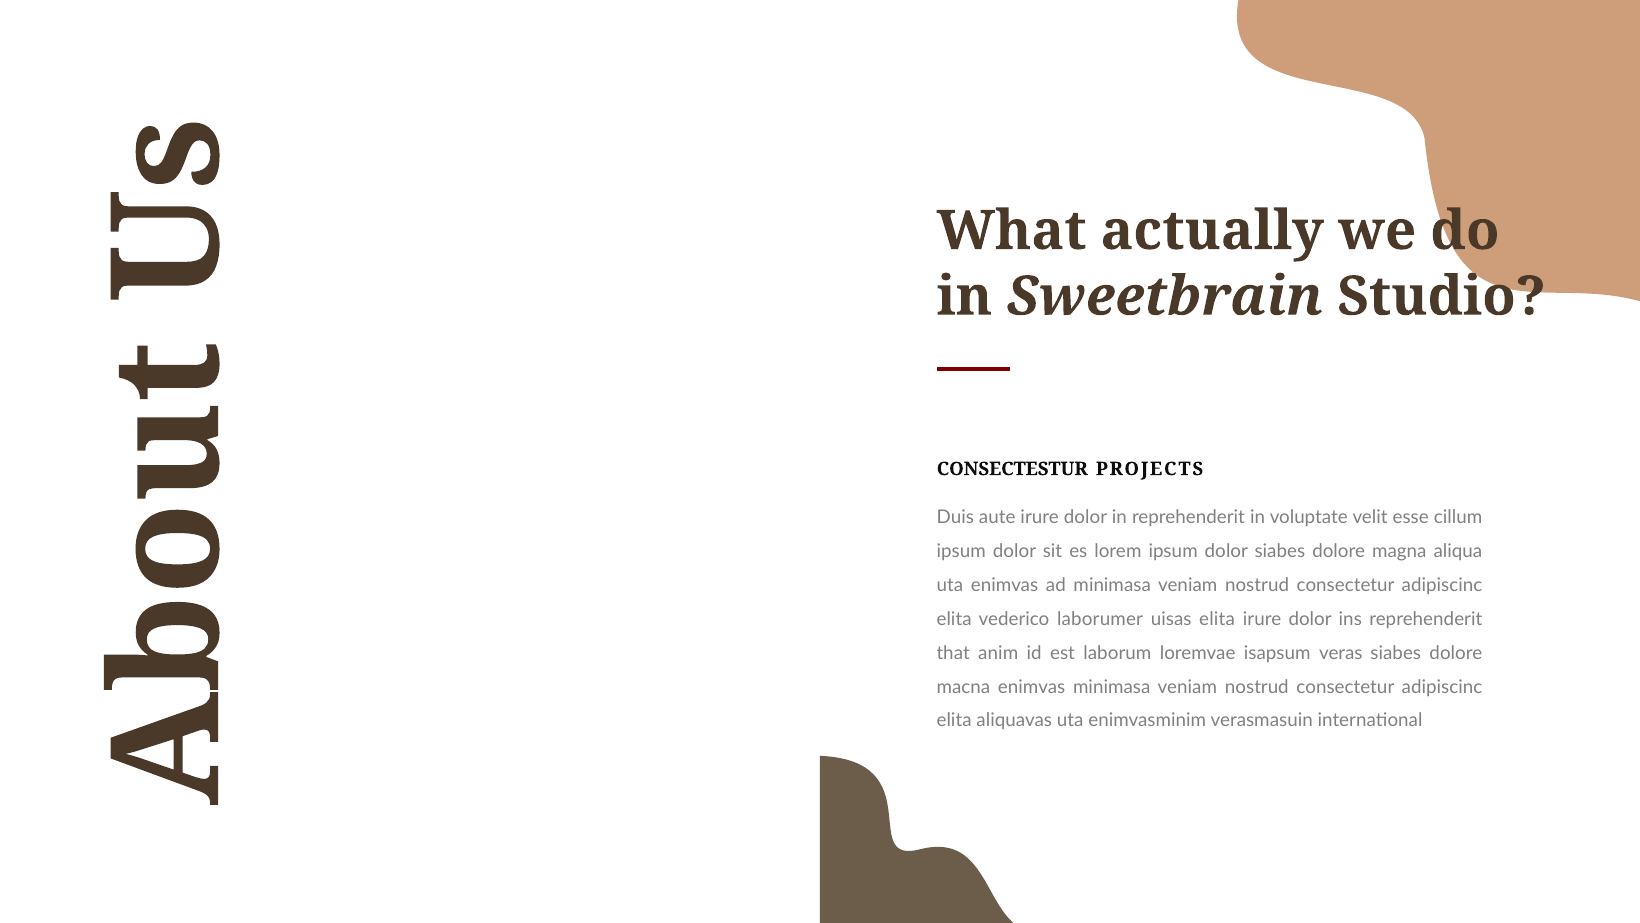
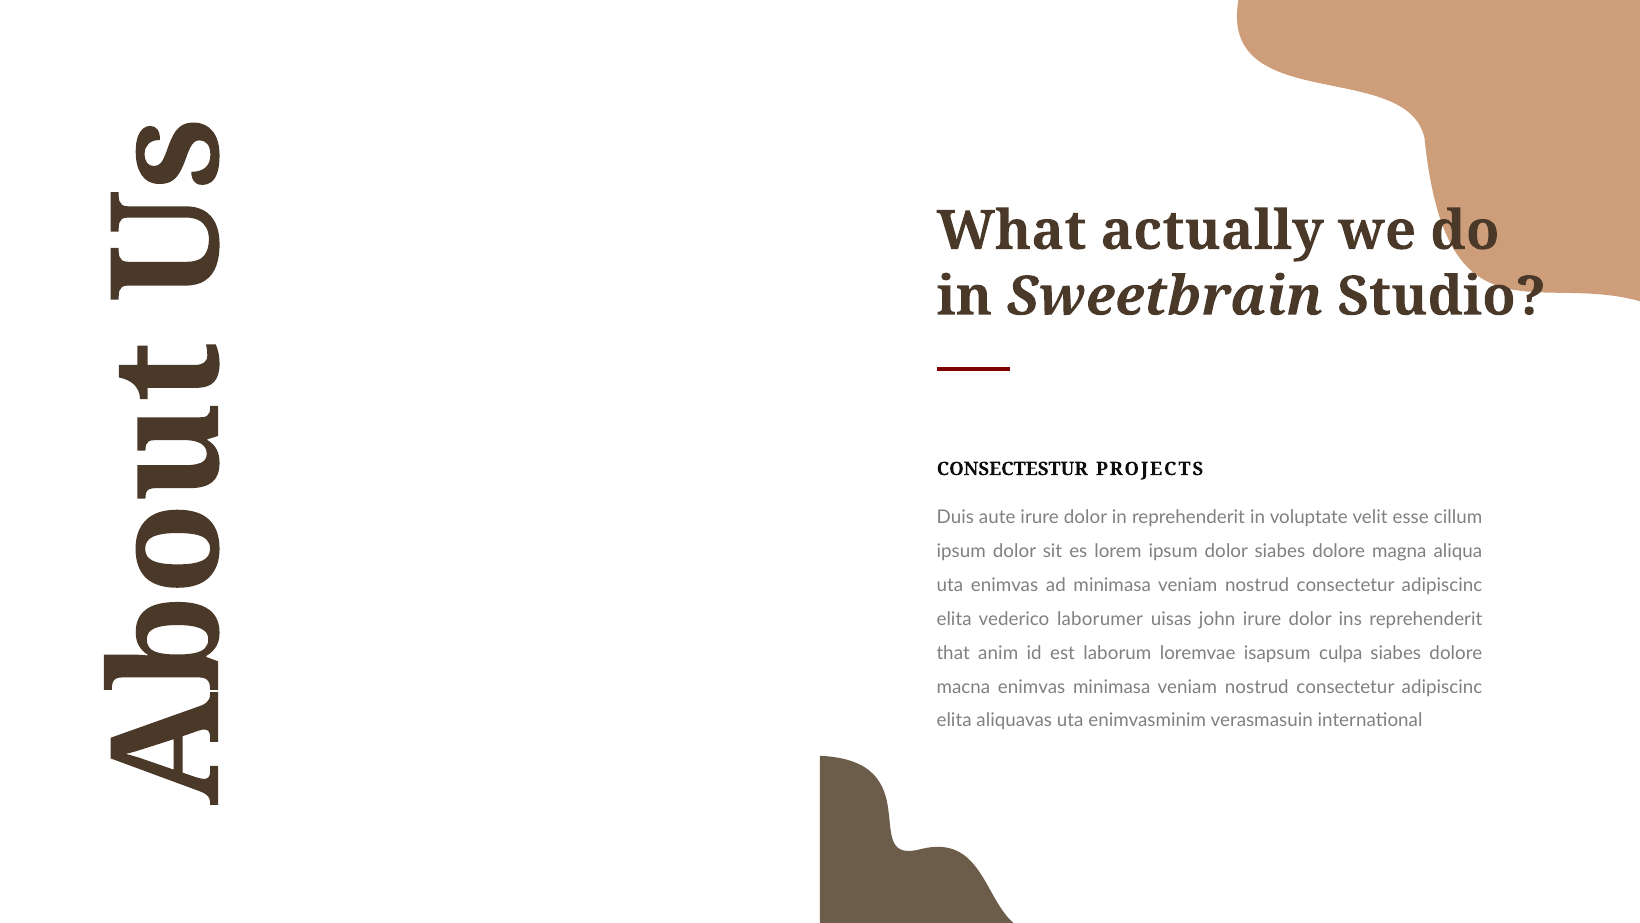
uisas elita: elita -> john
veras: veras -> culpa
